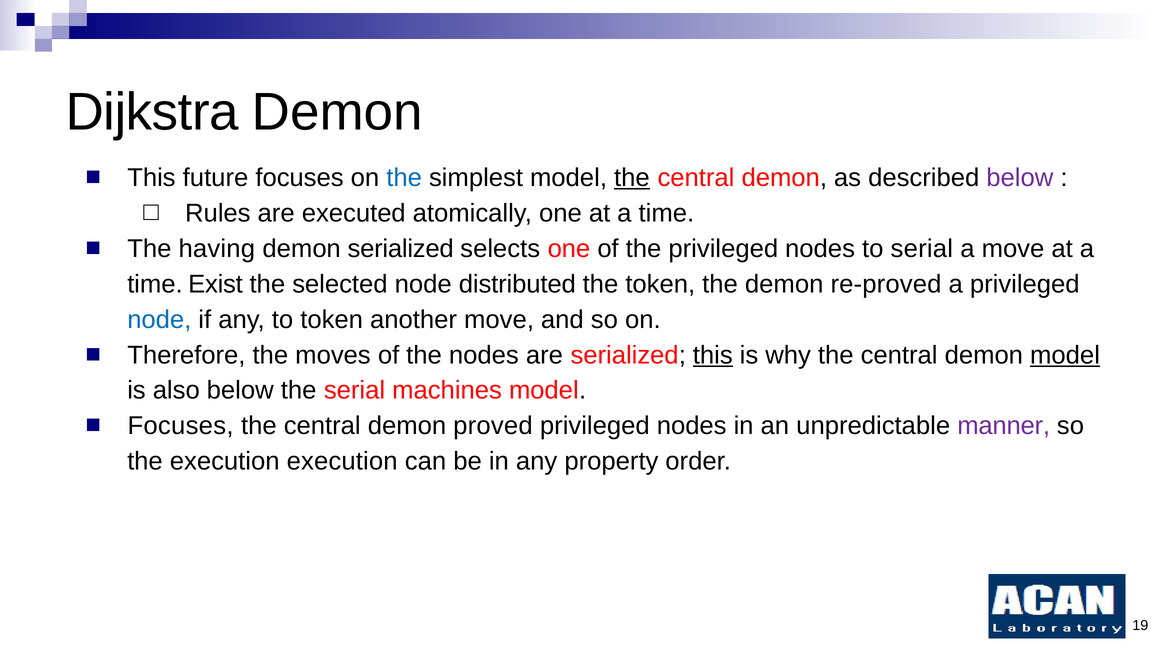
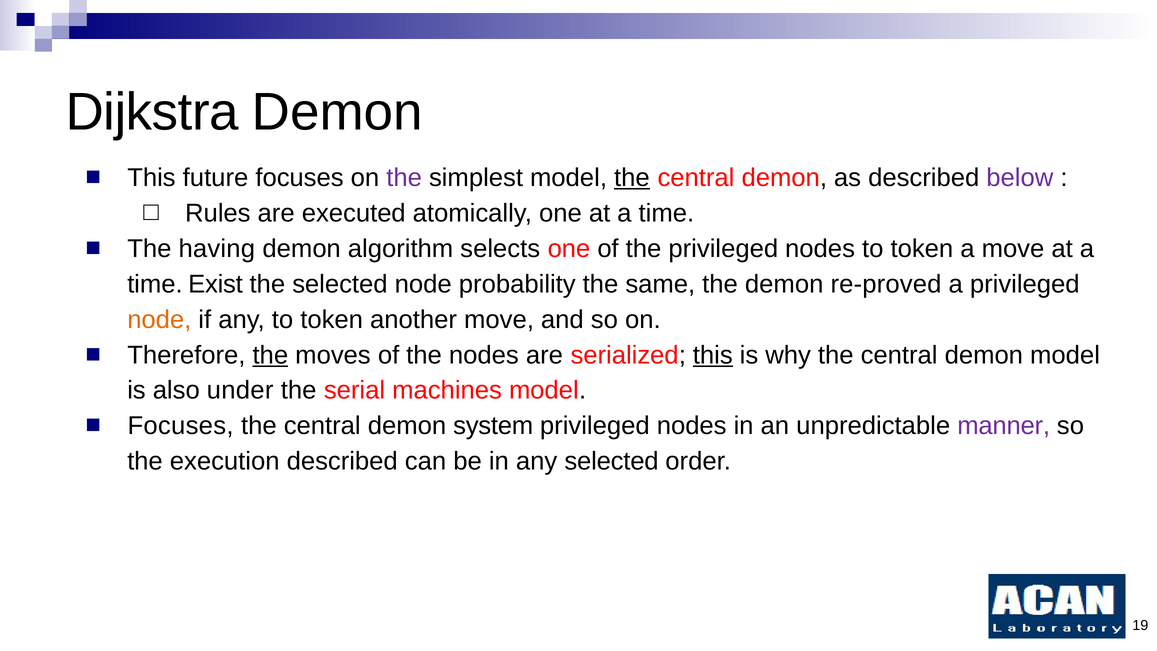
the at (404, 178) colour: blue -> purple
demon serialized: serialized -> algorithm
nodes to serial: serial -> token
distributed: distributed -> probability
the token: token -> same
node at (159, 320) colour: blue -> orange
the at (270, 355) underline: none -> present
model at (1065, 355) underline: present -> none
also below: below -> under
proved: proved -> system
execution execution: execution -> described
any property: property -> selected
